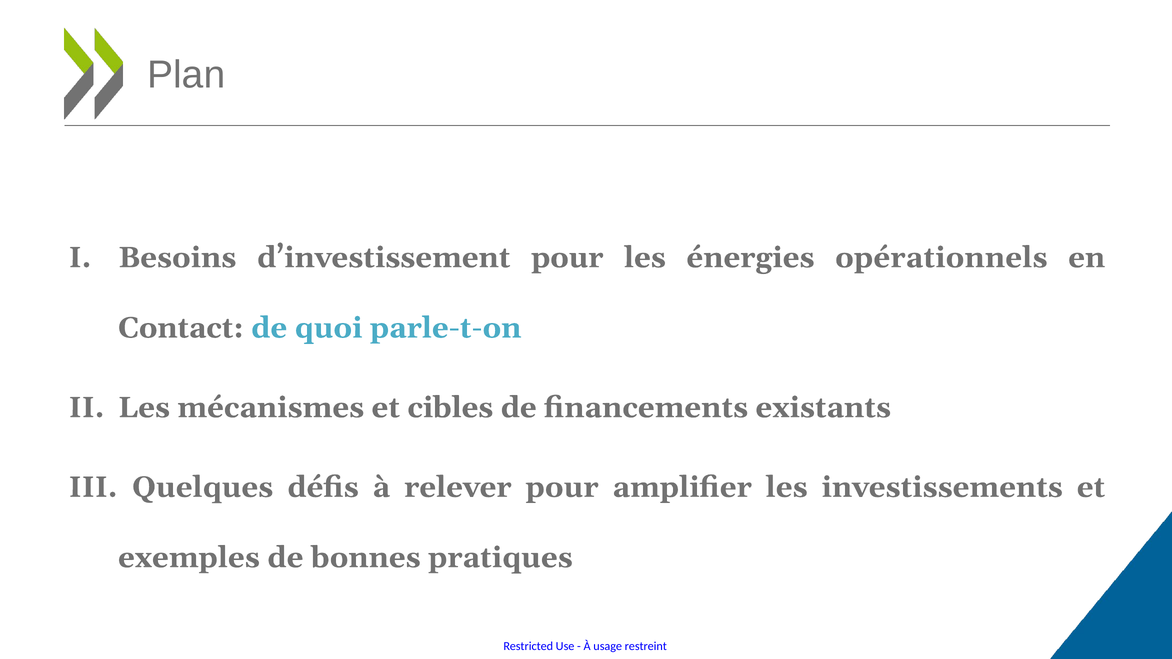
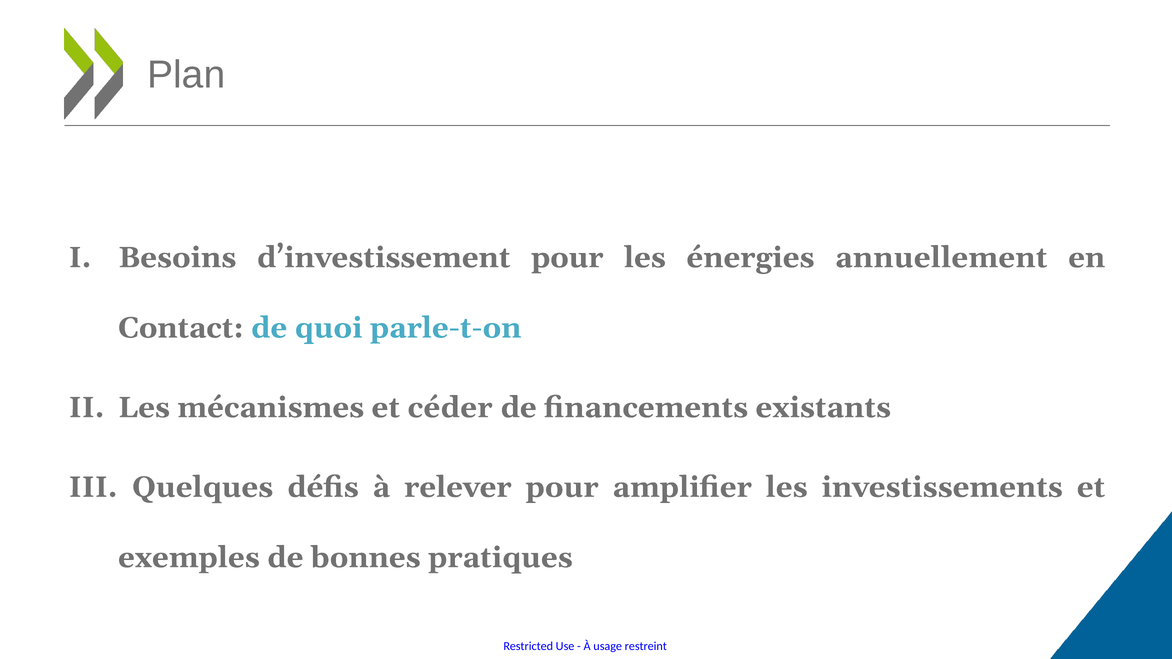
opérationnels: opérationnels -> annuellement
cibles: cibles -> céder
